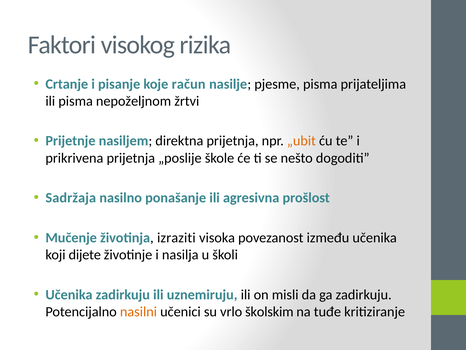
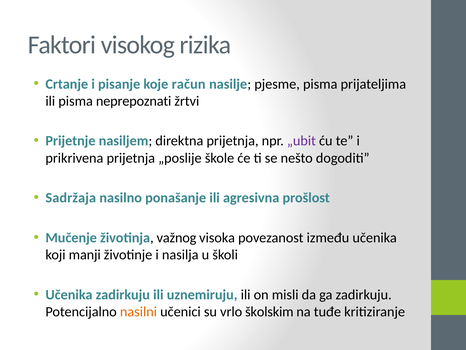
nepoželjnom: nepoželjnom -> neprepoznati
„ubit colour: orange -> purple
izraziti: izraziti -> važnog
dijete: dijete -> manji
